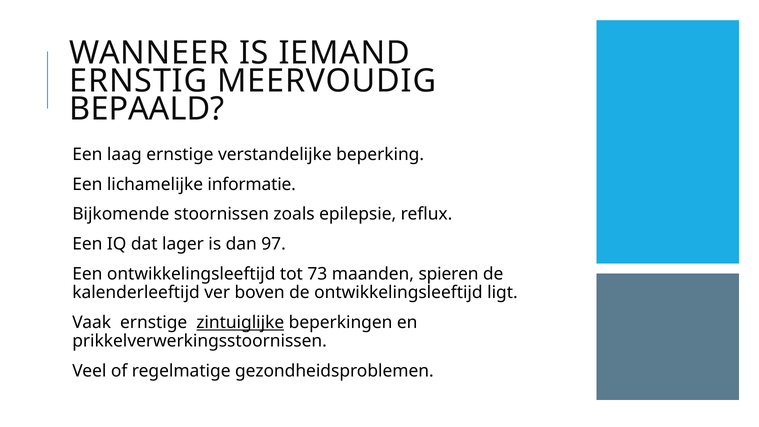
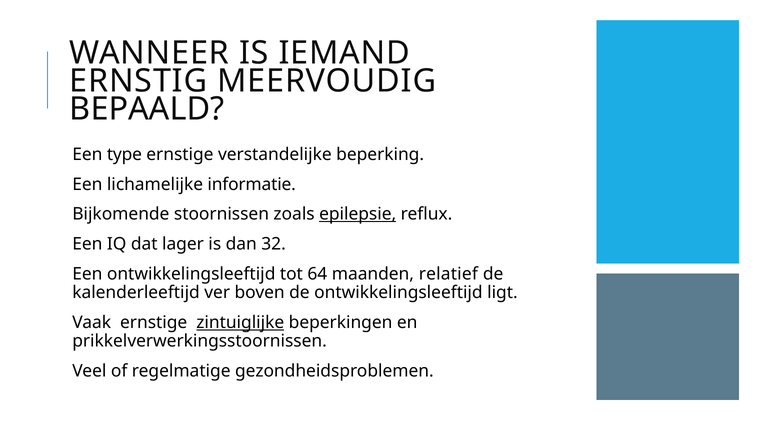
laag: laag -> type
epilepsie underline: none -> present
97: 97 -> 32
73: 73 -> 64
spieren: spieren -> relatief
